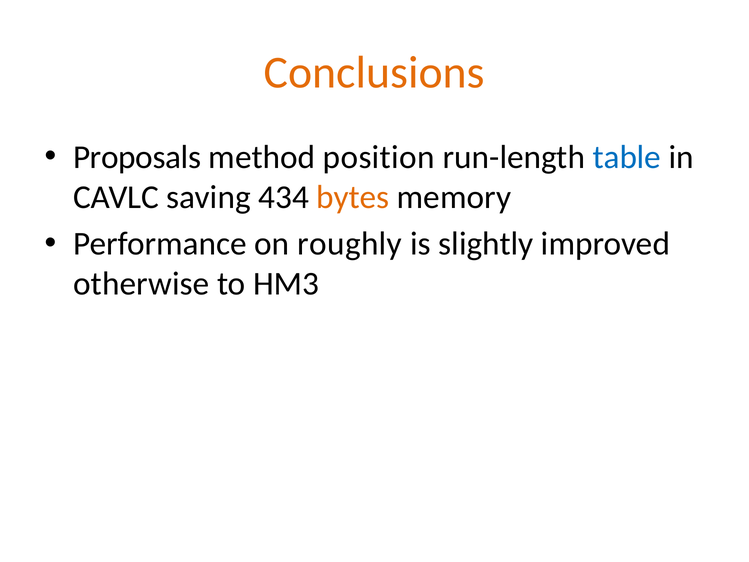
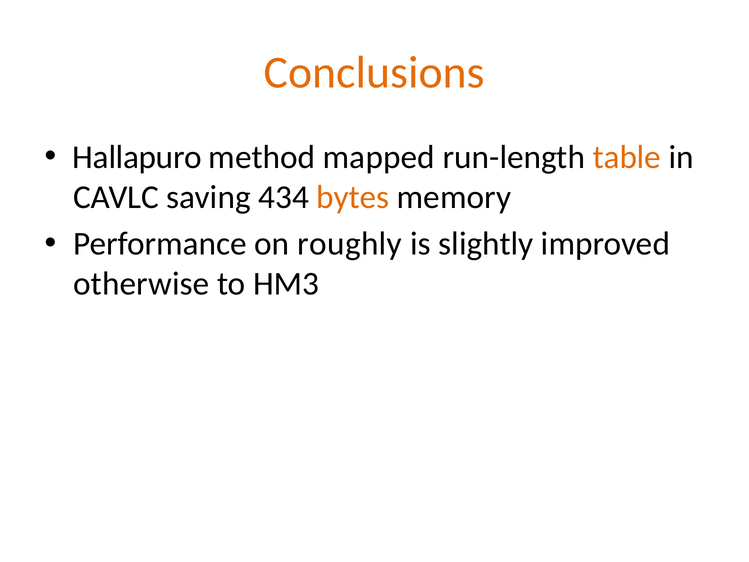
Proposals: Proposals -> Hallapuro
position: position -> mapped
table colour: blue -> orange
